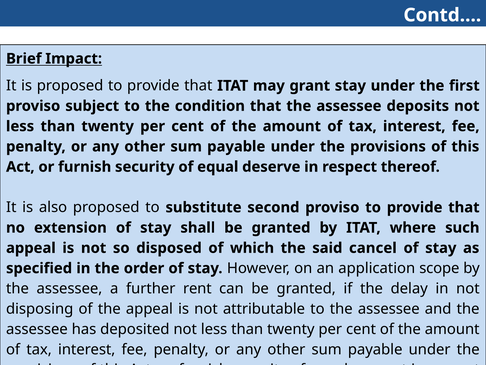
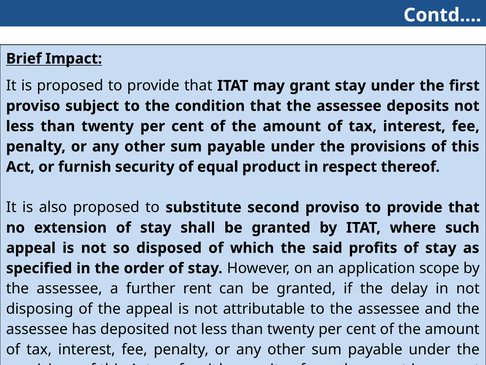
deserve: deserve -> product
cancel: cancel -> profits
